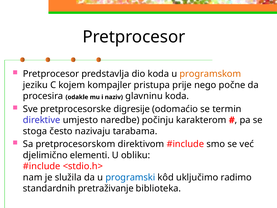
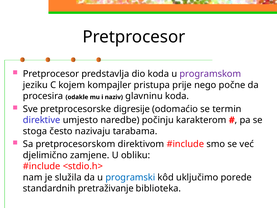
programskom colour: orange -> purple
elementi: elementi -> zamjene
radimo: radimo -> porede
